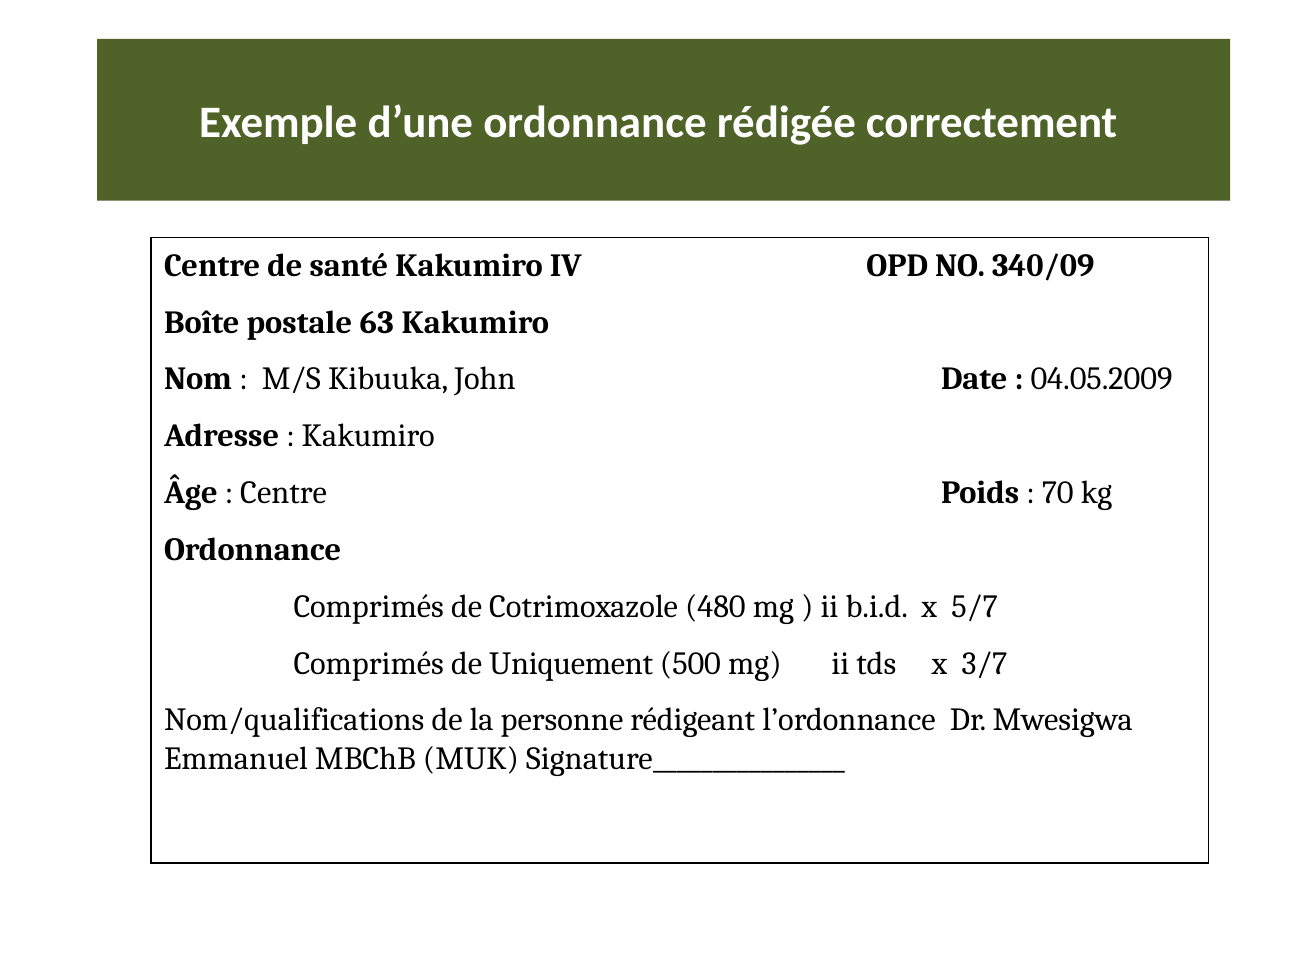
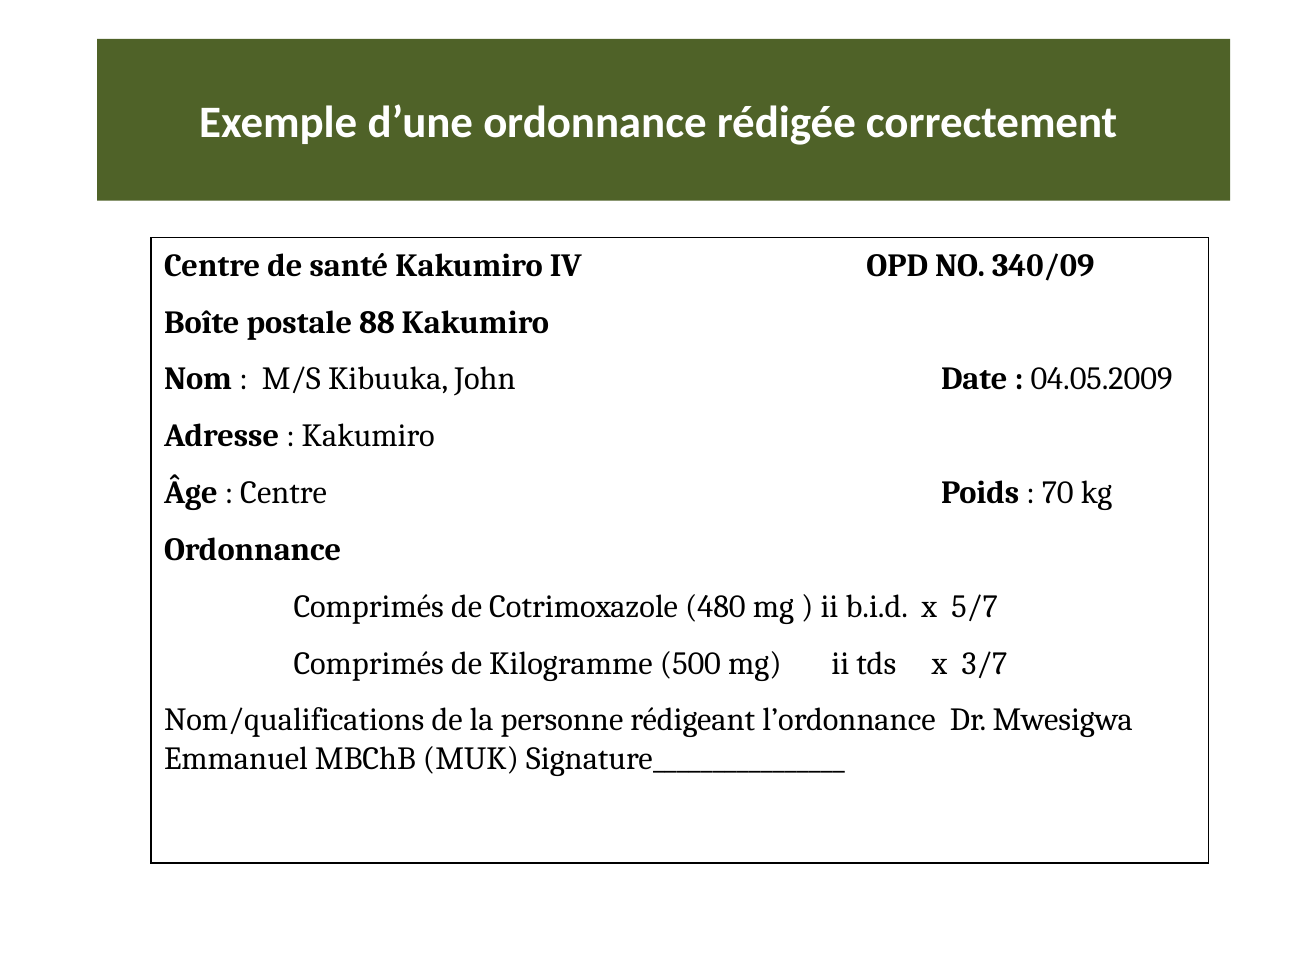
63: 63 -> 88
Uniquement: Uniquement -> Kilogramme
